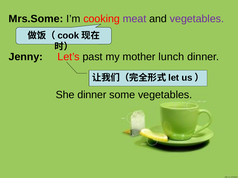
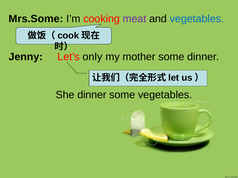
vegetables at (197, 19) colour: purple -> blue
past: past -> only
mother lunch: lunch -> some
